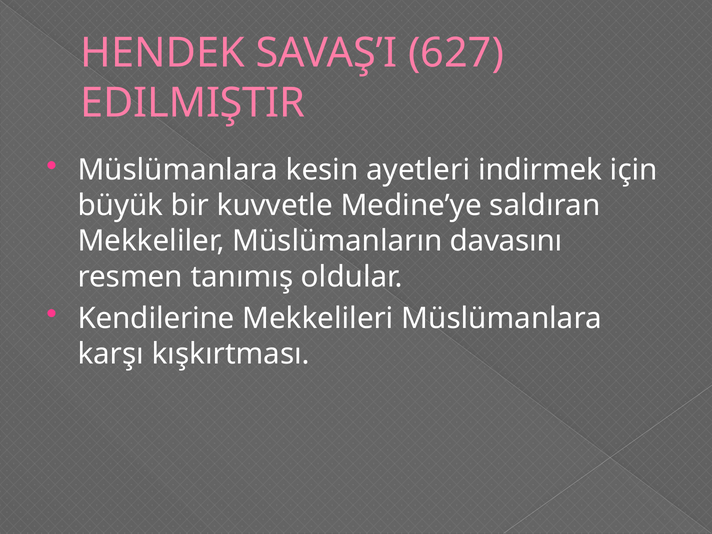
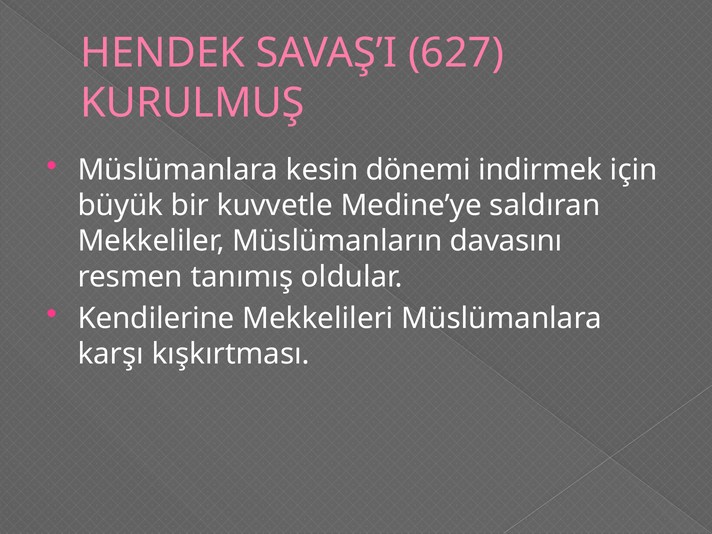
EDILMIŞTIR: EDILMIŞTIR -> KURULMUŞ
ayetleri: ayetleri -> dönemi
